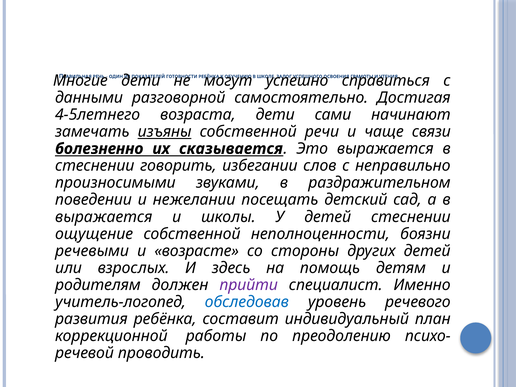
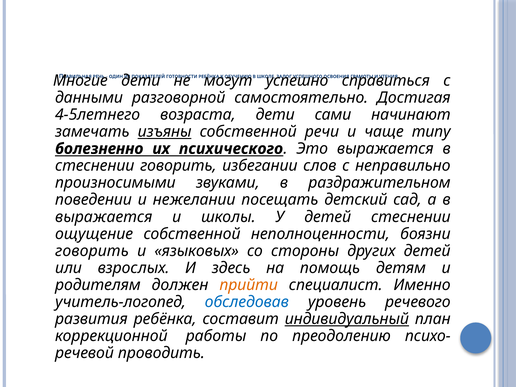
связи: связи -> типу
сказывается: сказывается -> психического
речевыми at (92, 251): речевыми -> говорить
возрасте: возрасте -> языковых
прийти colour: purple -> orange
индивидуальный underline: none -> present
